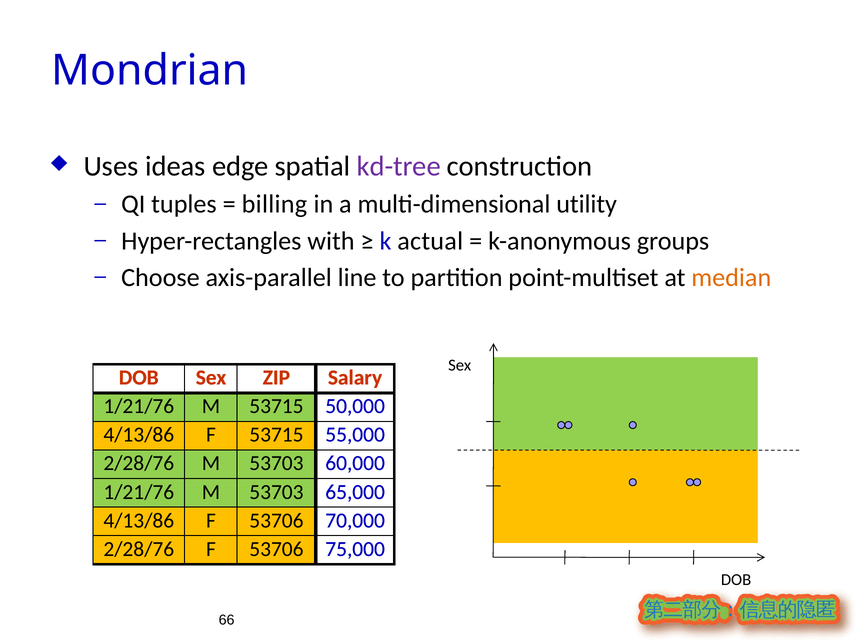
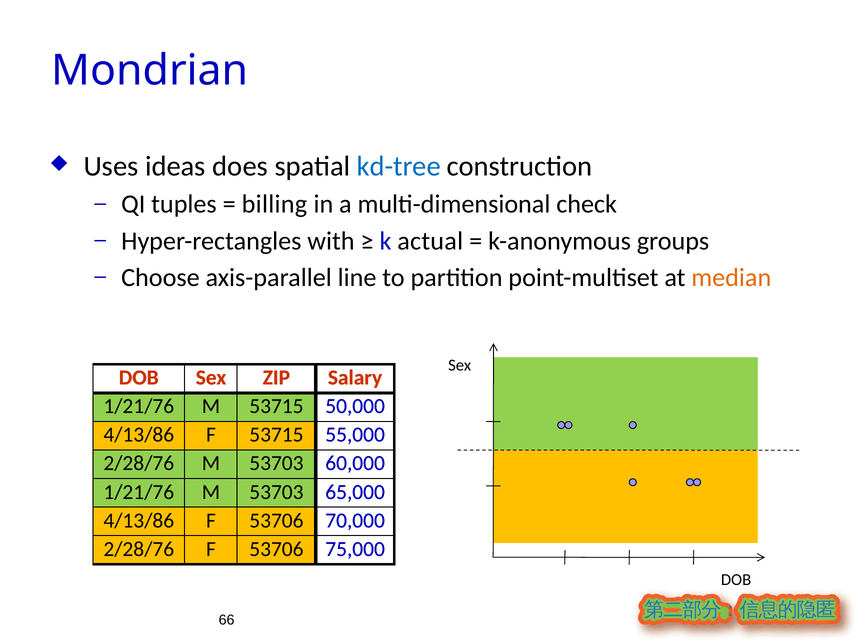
edge: edge -> does
kd-tree colour: purple -> blue
utility: utility -> check
